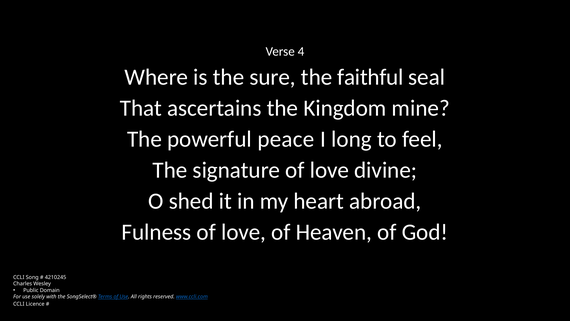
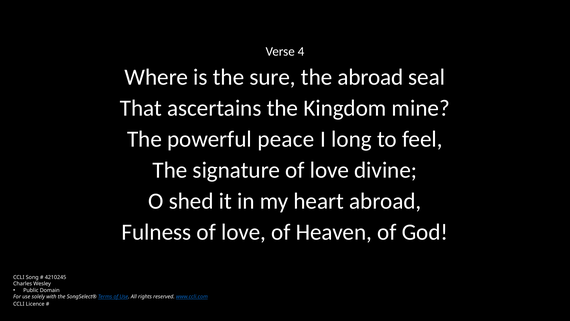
the faithful: faithful -> abroad
